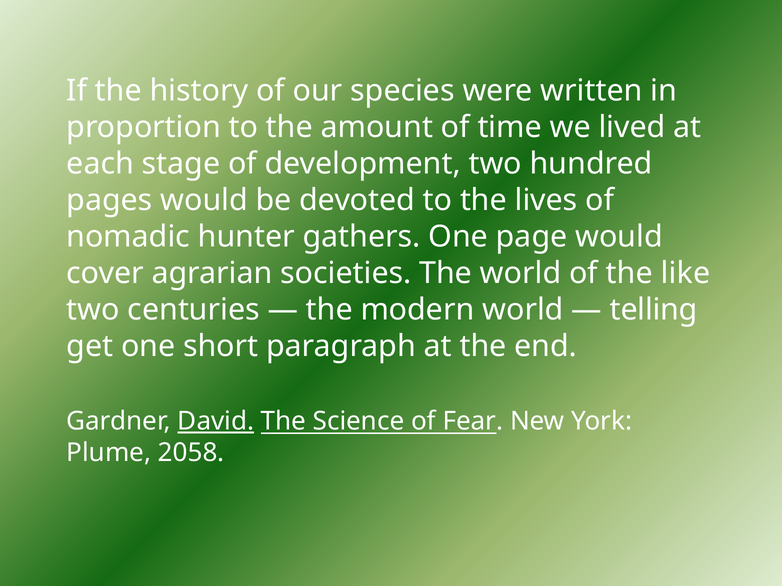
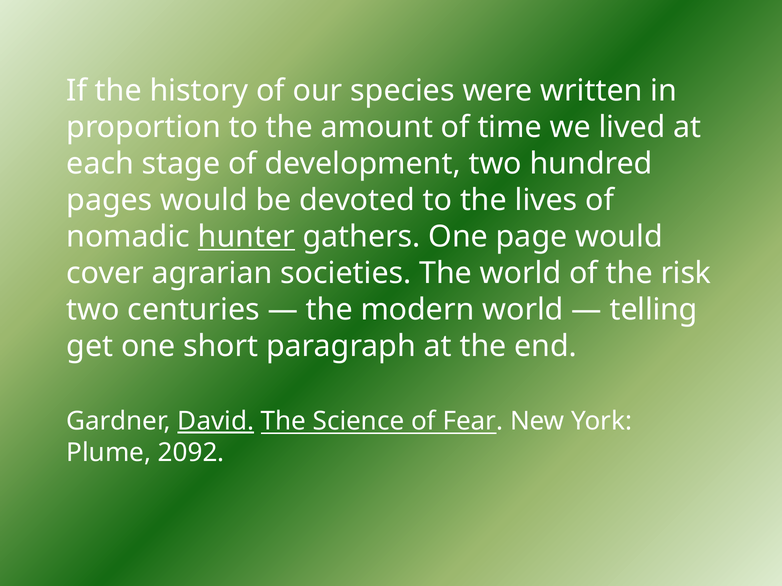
hunter underline: none -> present
like: like -> risk
2058: 2058 -> 2092
